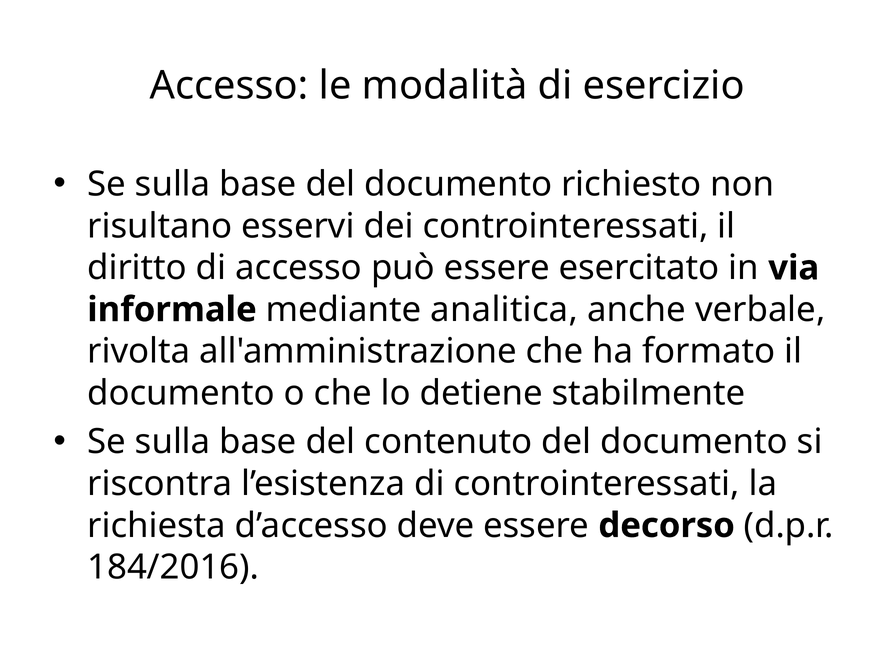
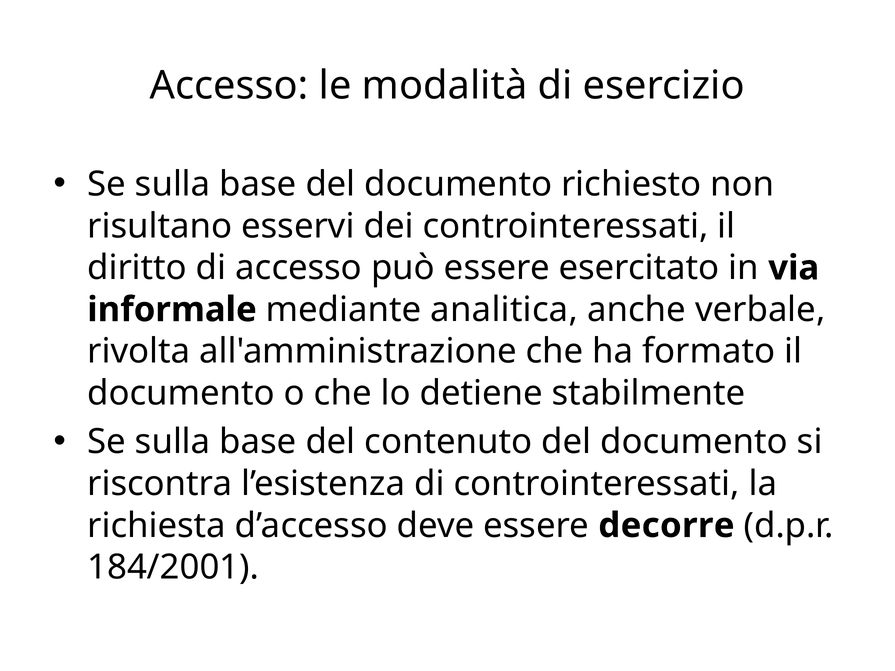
decorso: decorso -> decorre
184/2016: 184/2016 -> 184/2001
